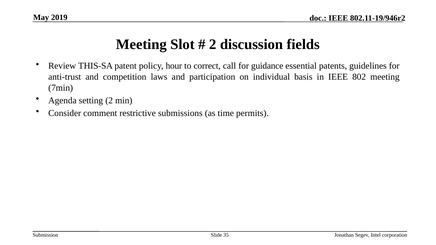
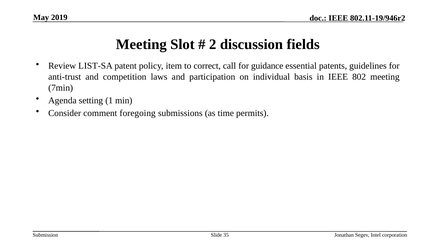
THIS-SA: THIS-SA -> LIST-SA
hour: hour -> item
setting 2: 2 -> 1
restrictive: restrictive -> foregoing
